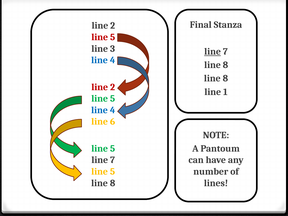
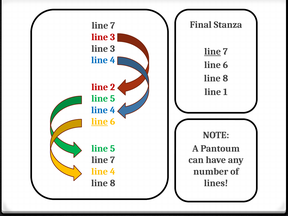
2 at (113, 26): 2 -> 7
5 at (113, 37): 5 -> 3
8 at (225, 65): 8 -> 6
line at (100, 122) underline: none -> present
5 at (113, 172): 5 -> 4
